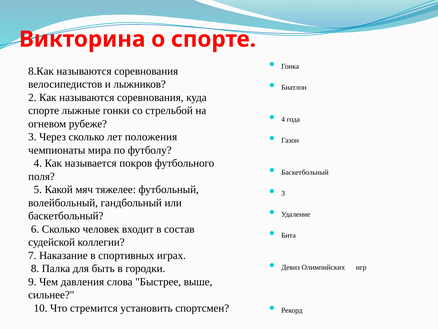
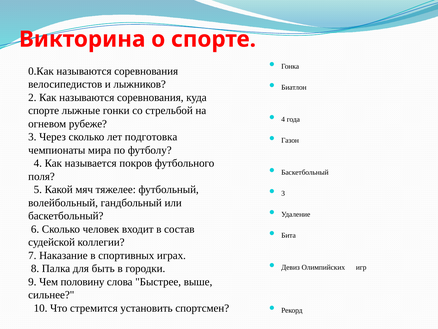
8.Как: 8.Как -> 0.Как
положения: положения -> подготовка
давления: давления -> половину
